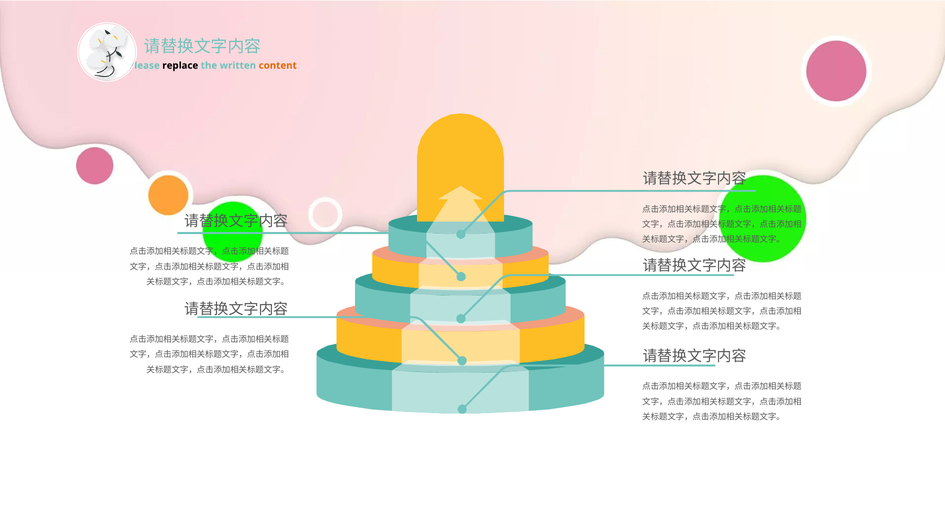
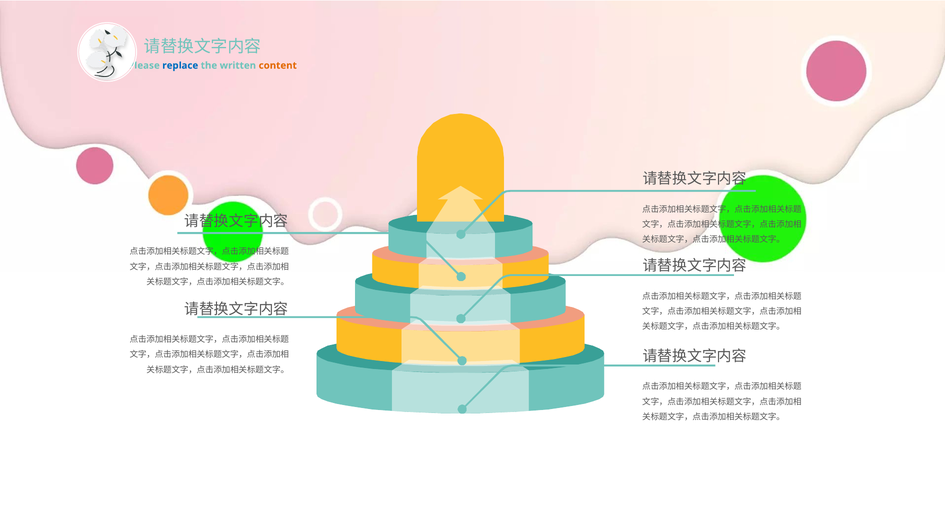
replace colour: black -> blue
